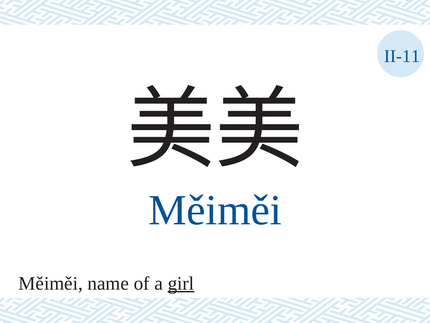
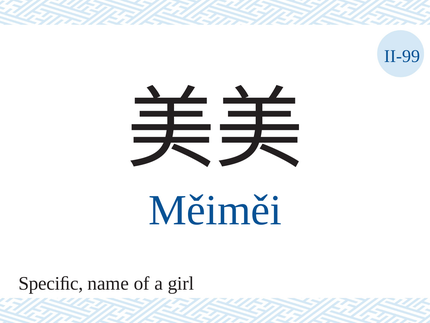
II-11: II-11 -> II-99
Měiměi at (51, 283): Měiměi -> Speciﬁc
girl underline: present -> none
